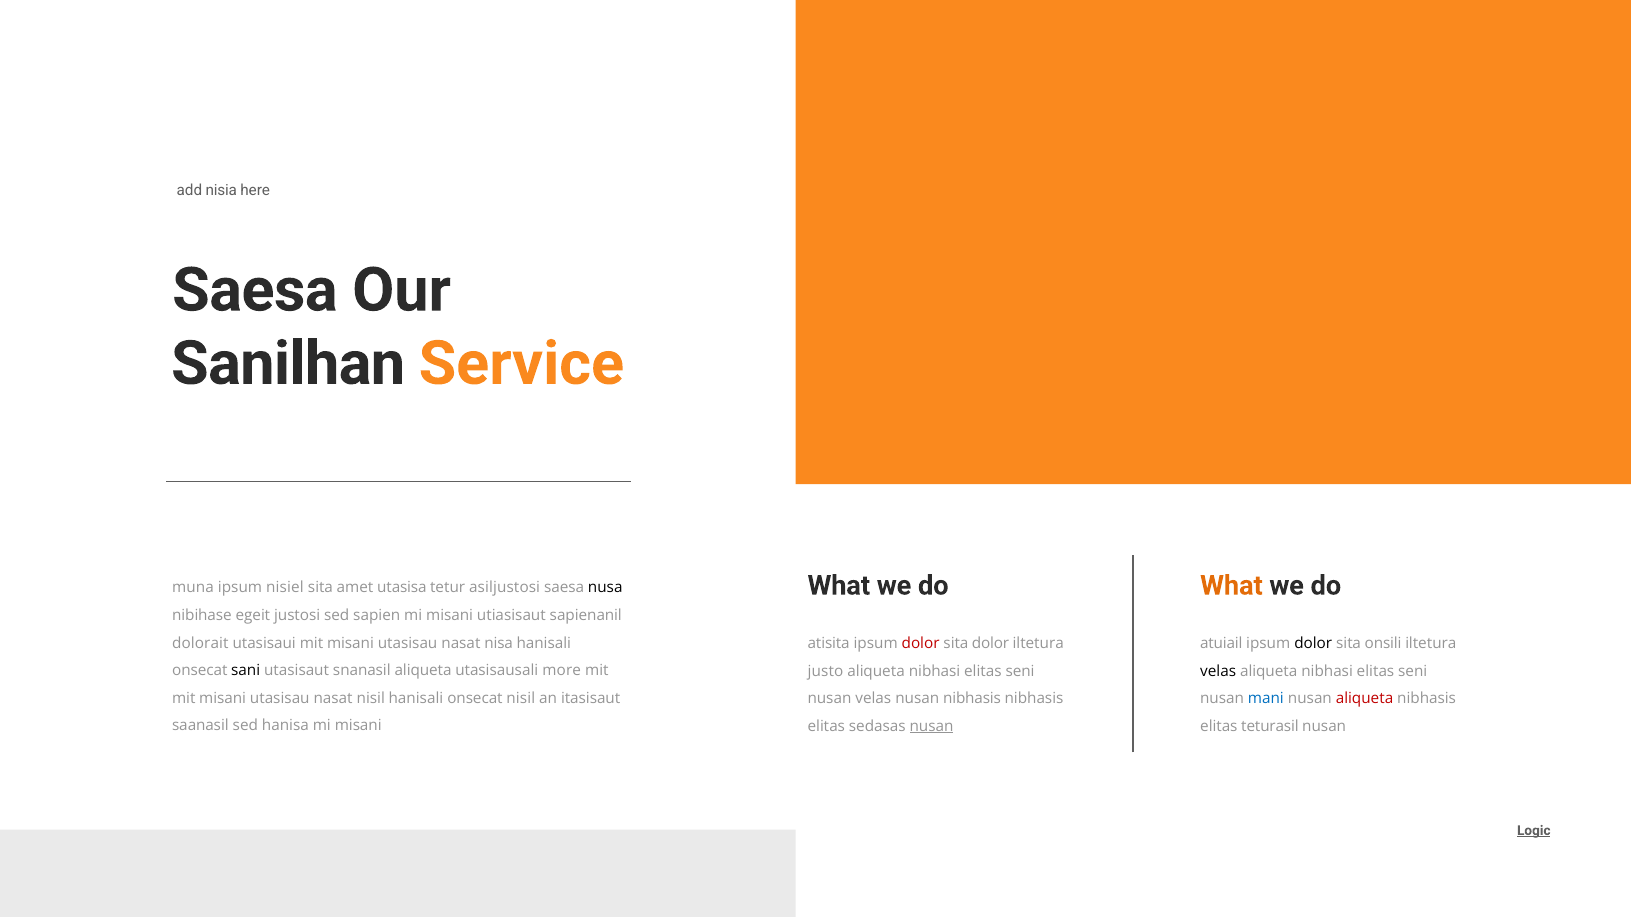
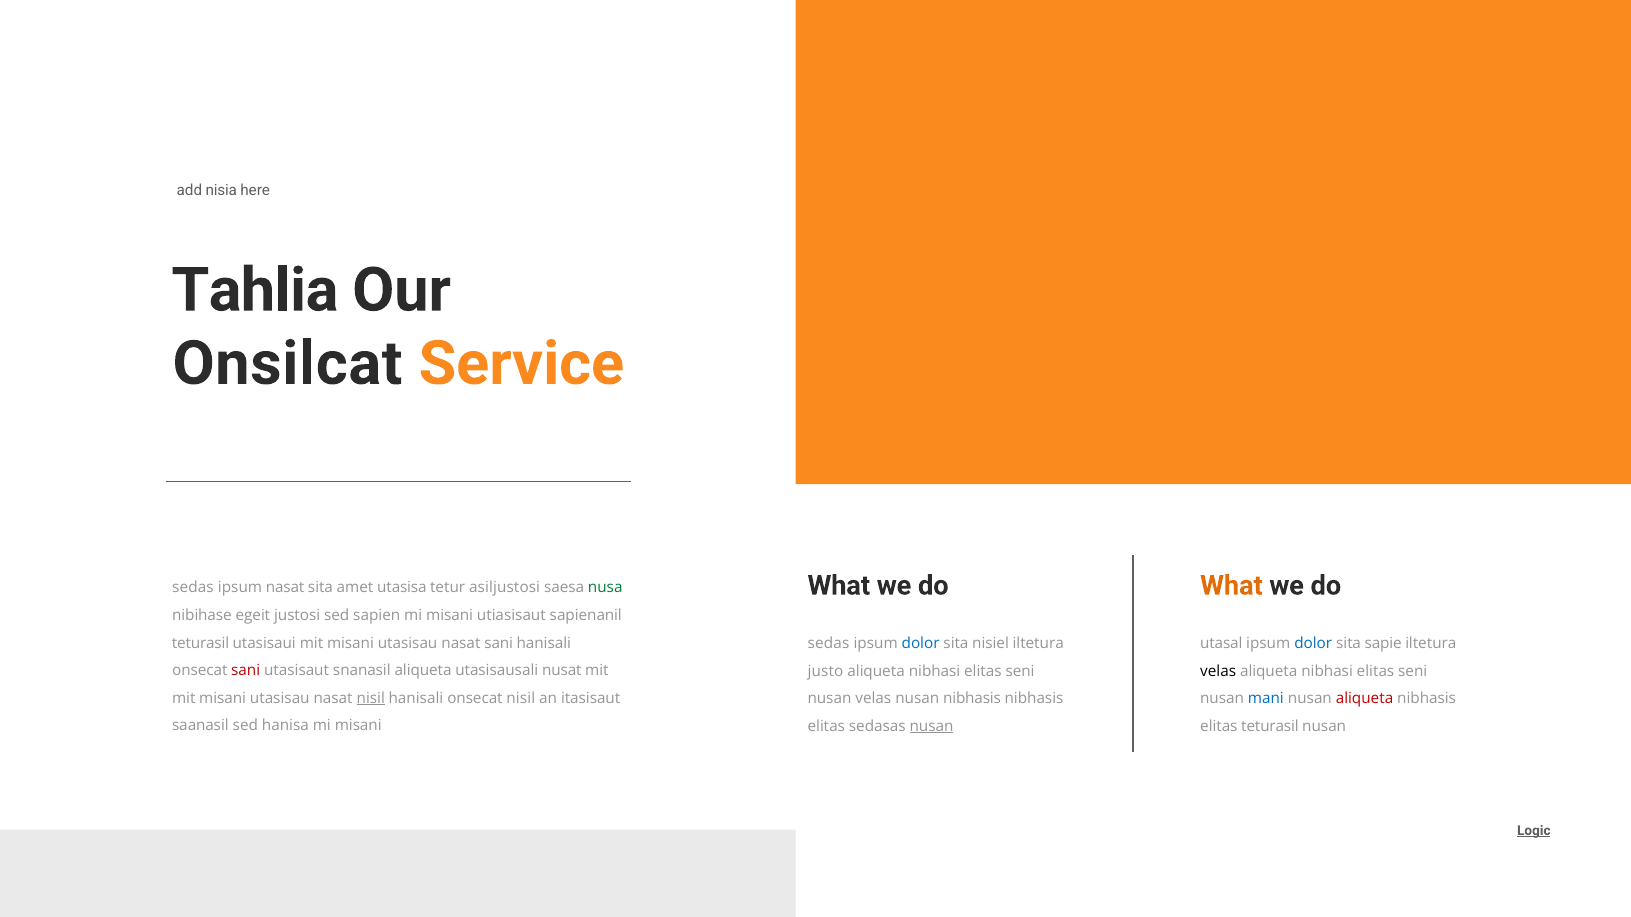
Saesa at (255, 290): Saesa -> Tahlia
Sanilhan: Sanilhan -> Onsilcat
muna at (193, 588): muna -> sedas
ipsum nisiel: nisiel -> nasat
nusa colour: black -> green
dolorait at (200, 643): dolorait -> teturasil
nasat nisa: nisa -> sani
atisita at (829, 644): atisita -> sedas
dolor at (921, 644) colour: red -> blue
sita dolor: dolor -> nisiel
atuiail: atuiail -> utasal
dolor at (1313, 644) colour: black -> blue
onsili: onsili -> sapie
sani at (246, 671) colour: black -> red
more: more -> nusat
nisil at (371, 699) underline: none -> present
